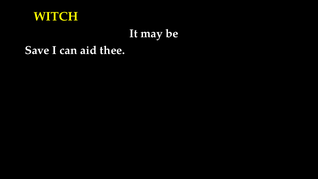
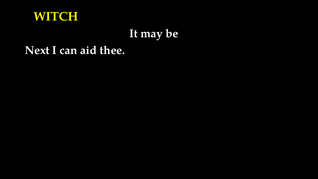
Save: Save -> Next
